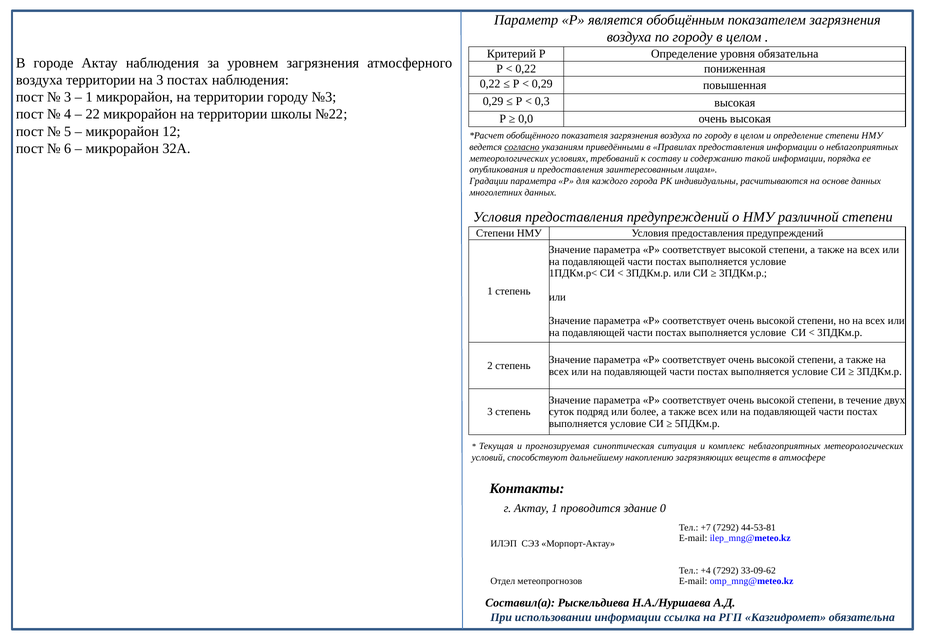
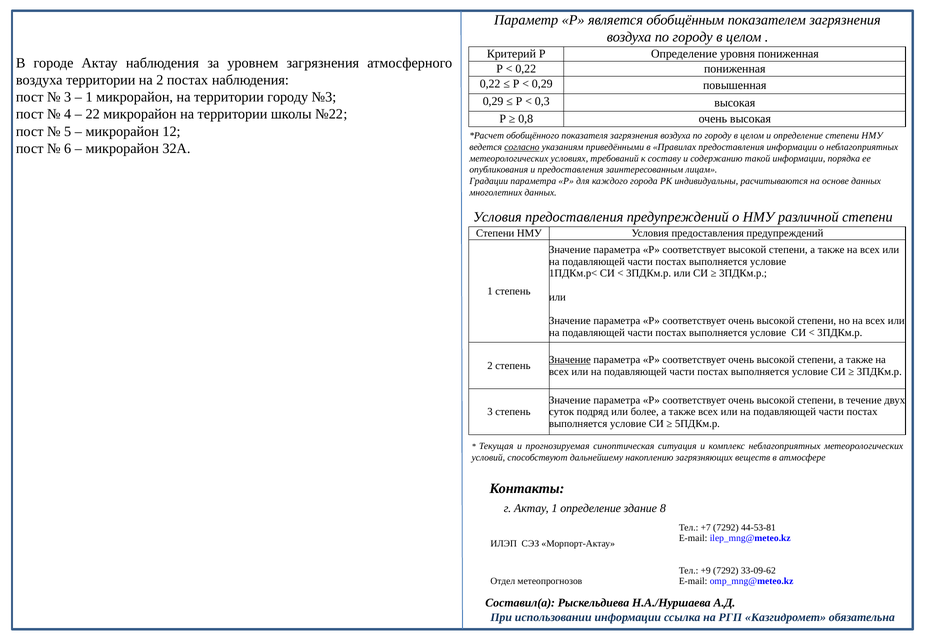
уровня обязательна: обязательна -> пониженная
на 3: 3 -> 2
0,0: 0,0 -> 0,8
Значение at (570, 360) underline: none -> present
1 проводится: проводится -> определение
0: 0 -> 8
+4: +4 -> +9
